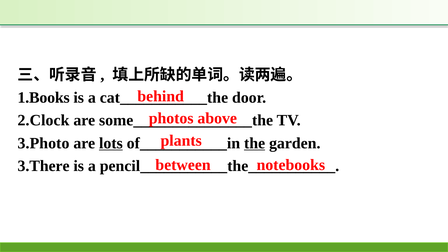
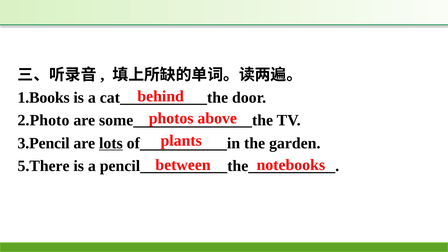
2.Clock: 2.Clock -> 2.Photo
3.Photo: 3.Photo -> 3.Pencil
the underline: present -> none
3.There: 3.There -> 5.There
